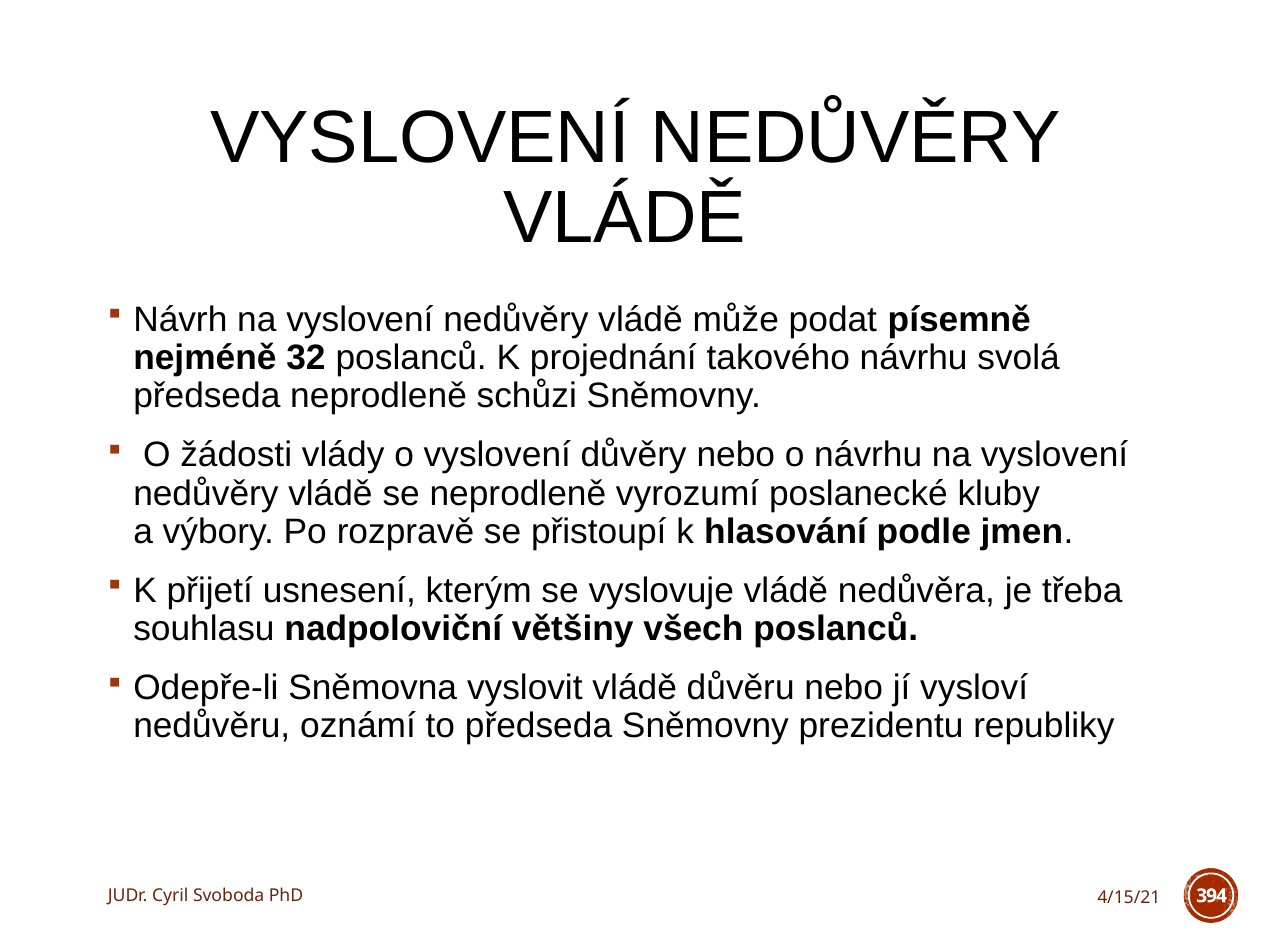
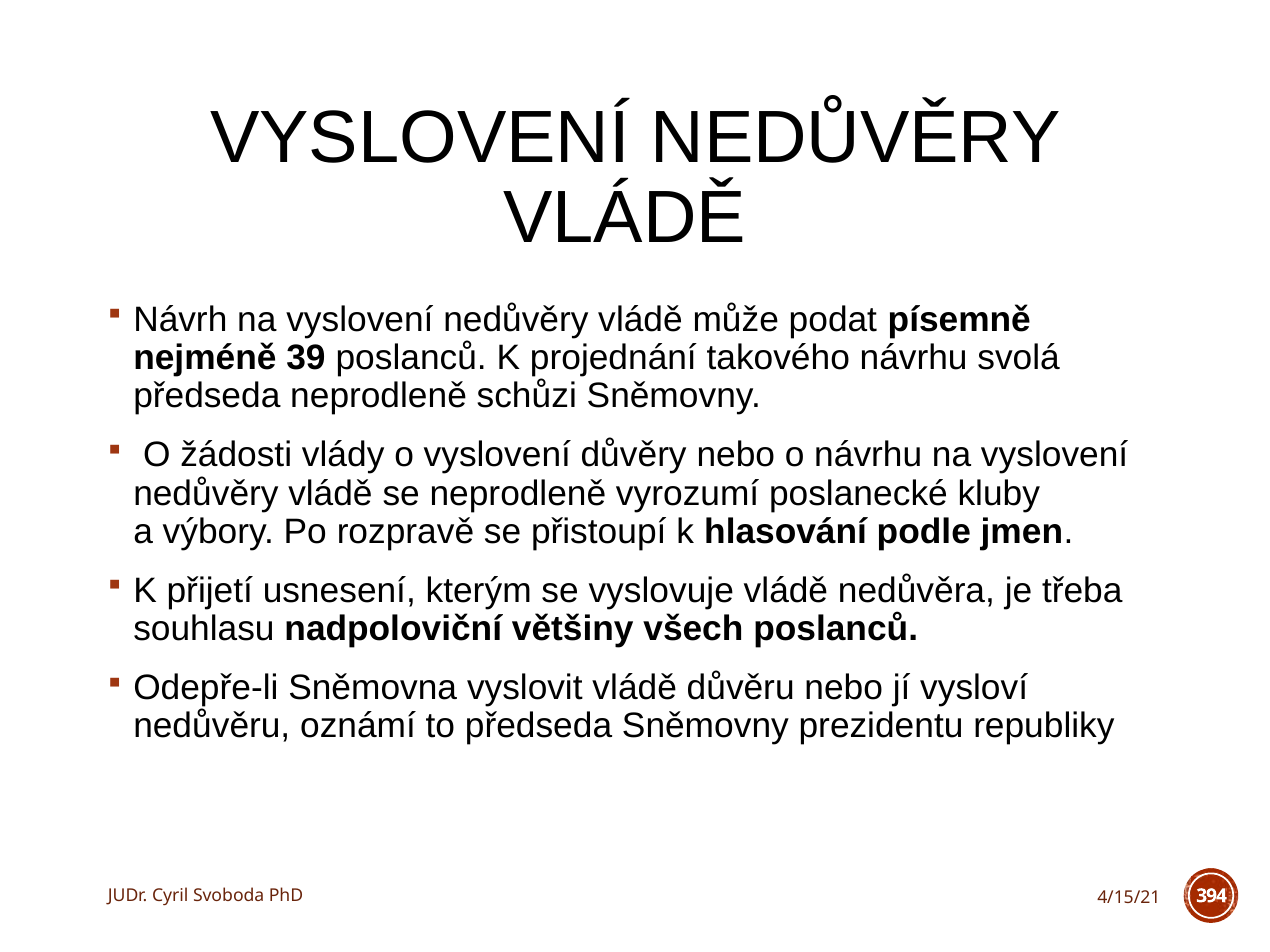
32: 32 -> 39
